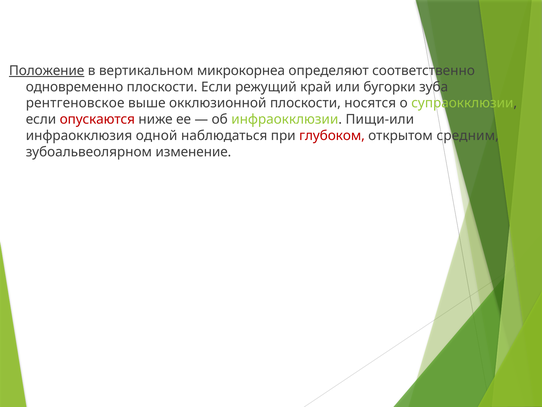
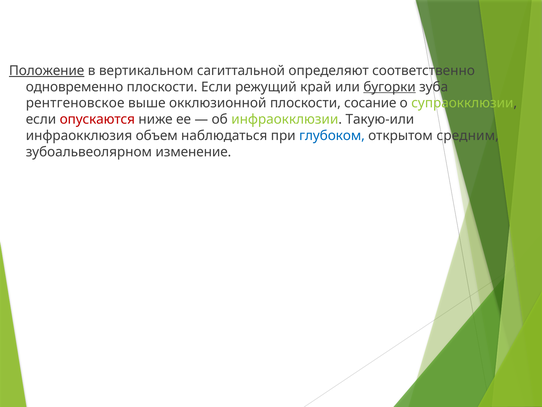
микрокорнеа: микрокорнеа -> сагиттальной
бугорки underline: none -> present
носятся: носятся -> сосание
Пищи-или: Пищи-или -> Такую-или
одной: одной -> объем
глубоком colour: red -> blue
